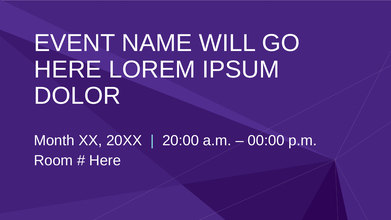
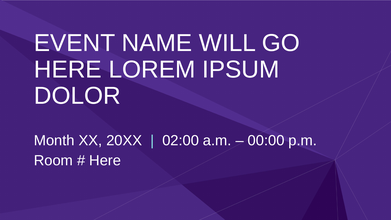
20:00: 20:00 -> 02:00
